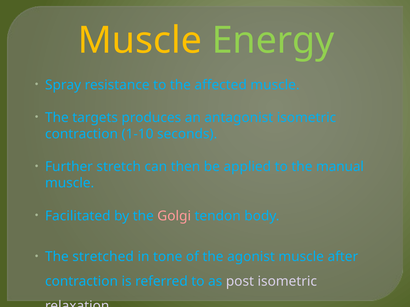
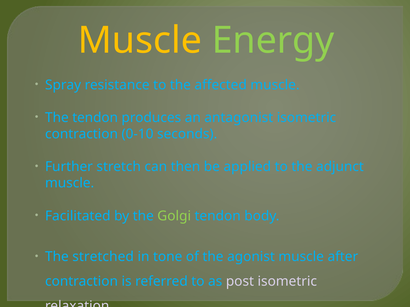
The targets: targets -> tendon
1-10: 1-10 -> 0-10
manual: manual -> adjunct
Golgi colour: pink -> light green
